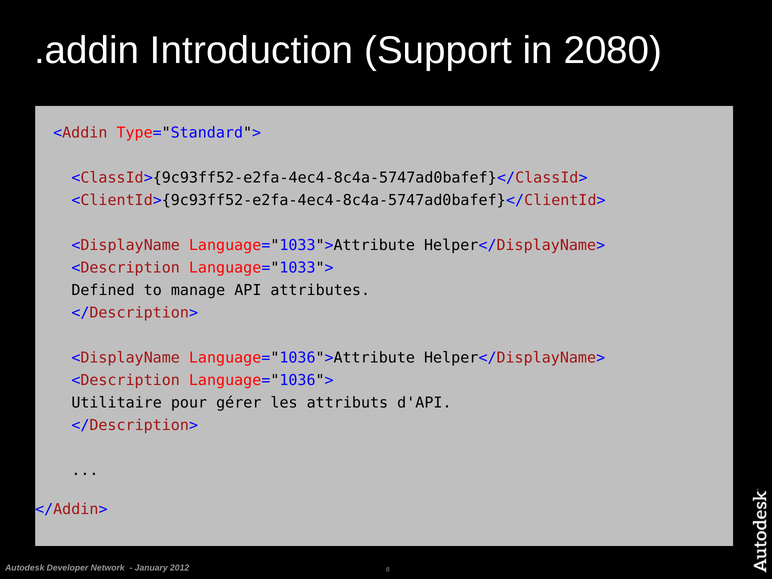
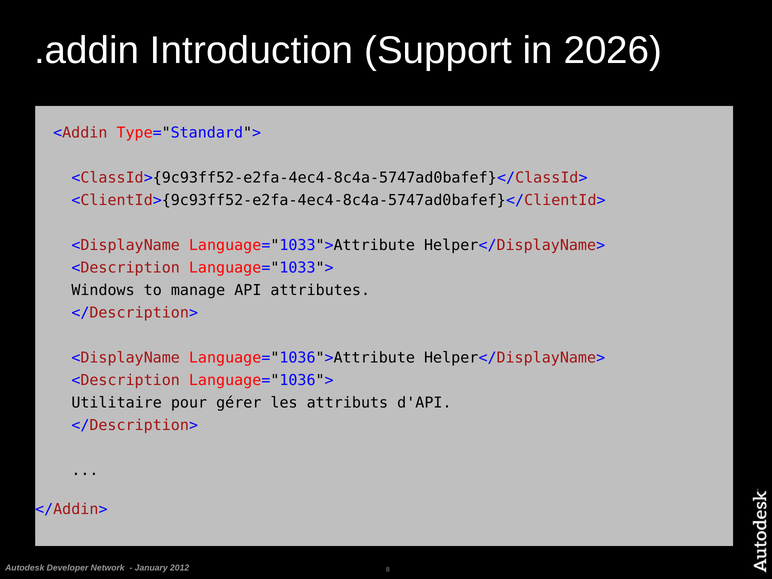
2080: 2080 -> 2026
Defined: Defined -> Windows
